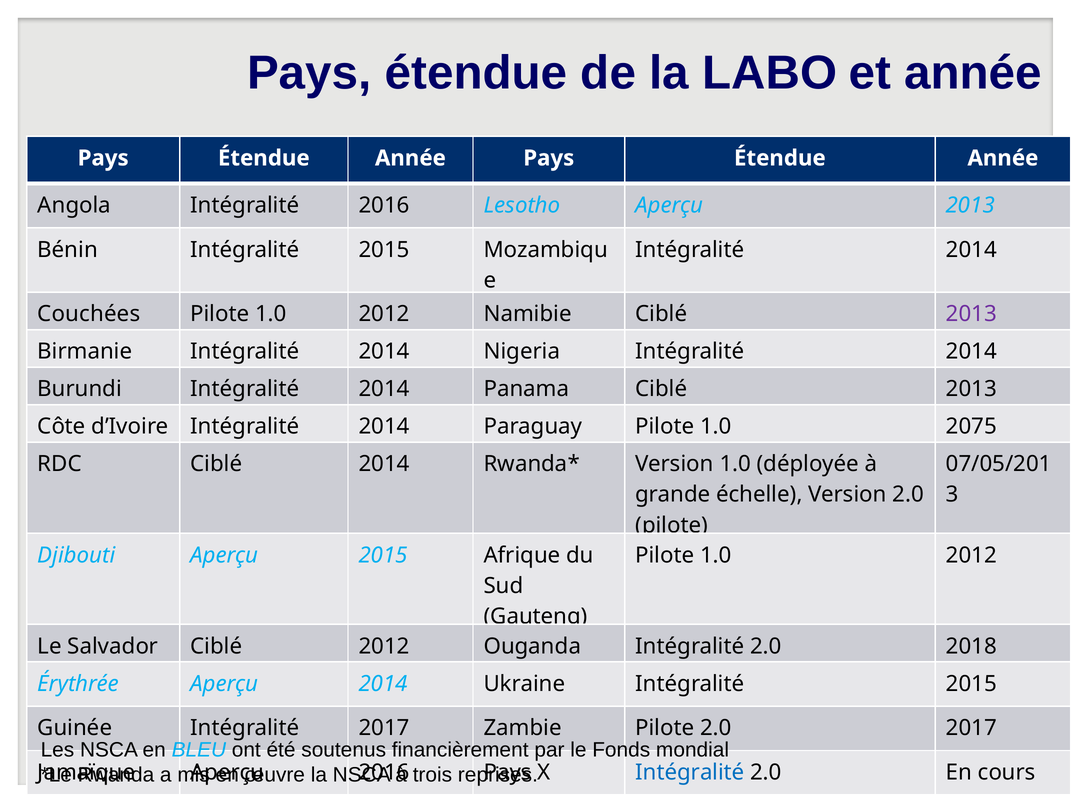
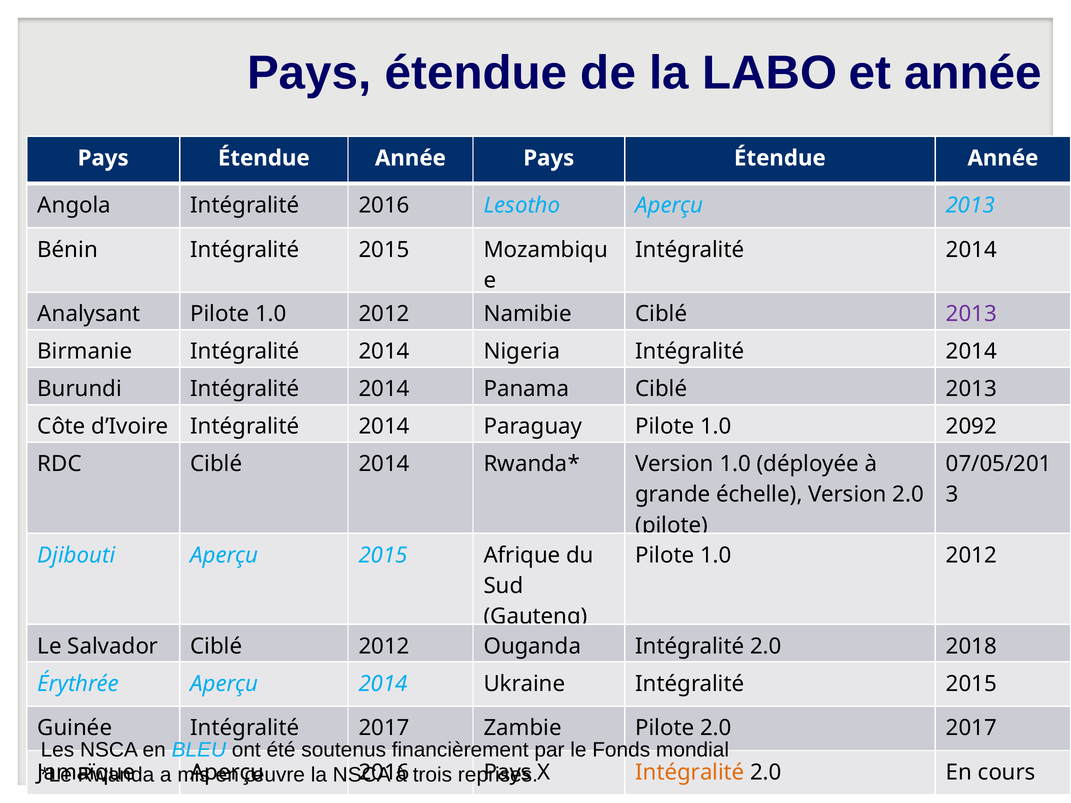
Couchées: Couchées -> Analysant
2075: 2075 -> 2092
Intégralité at (690, 773) colour: blue -> orange
